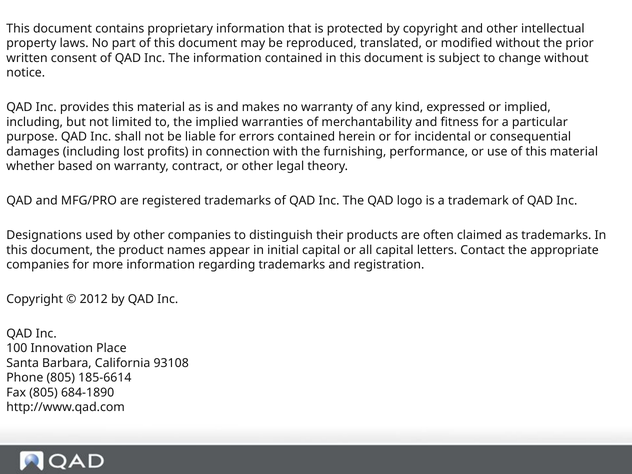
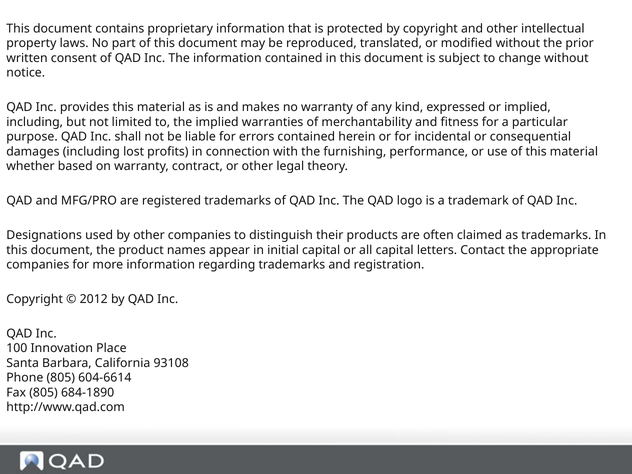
185-6614: 185-6614 -> 604-6614
